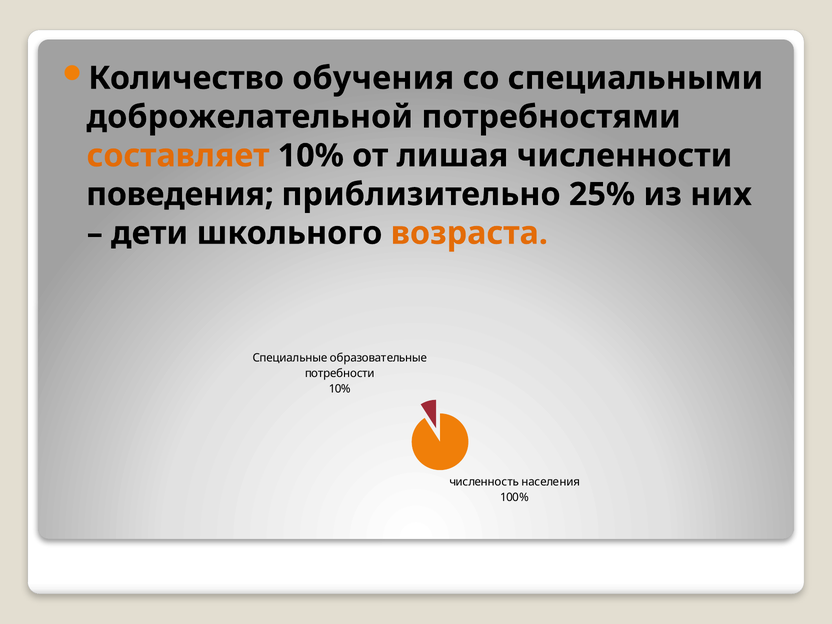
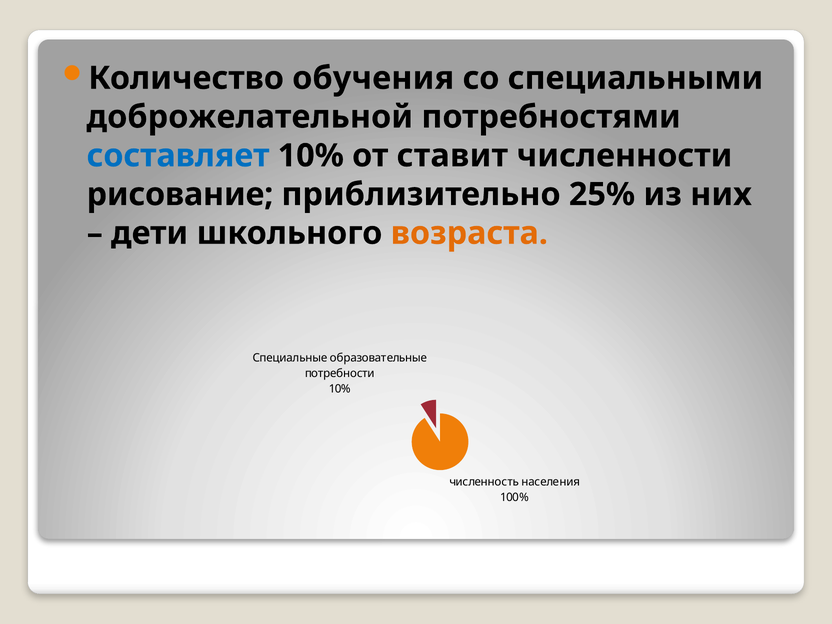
составляет colour: orange -> blue
лишая: лишая -> ставит
поведения: поведения -> рисование
